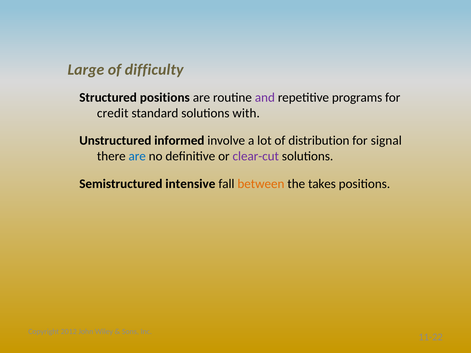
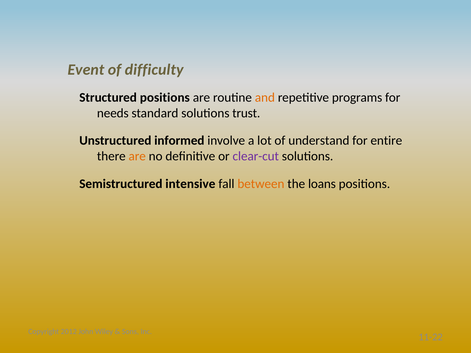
Large: Large -> Event
and colour: purple -> orange
credit: credit -> needs
with: with -> trust
distribution: distribution -> understand
signal: signal -> entire
are at (137, 156) colour: blue -> orange
takes: takes -> loans
